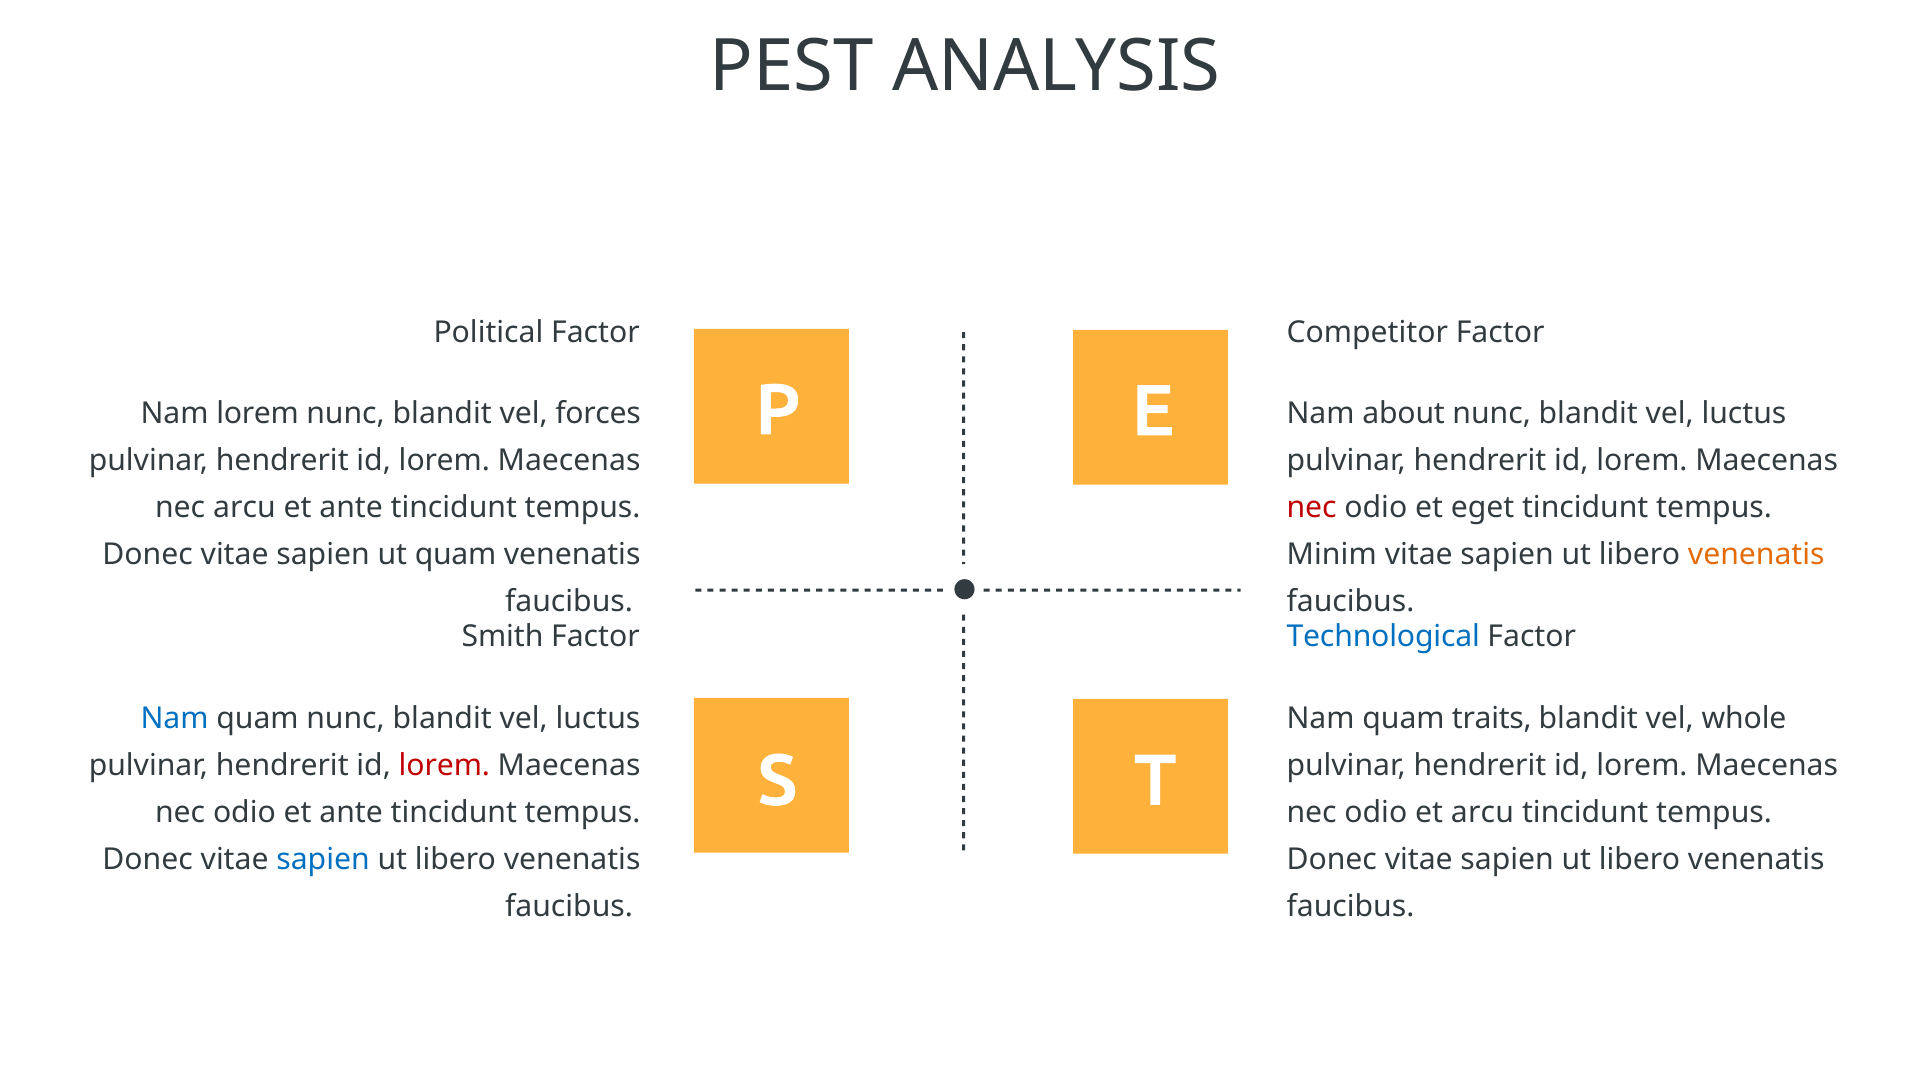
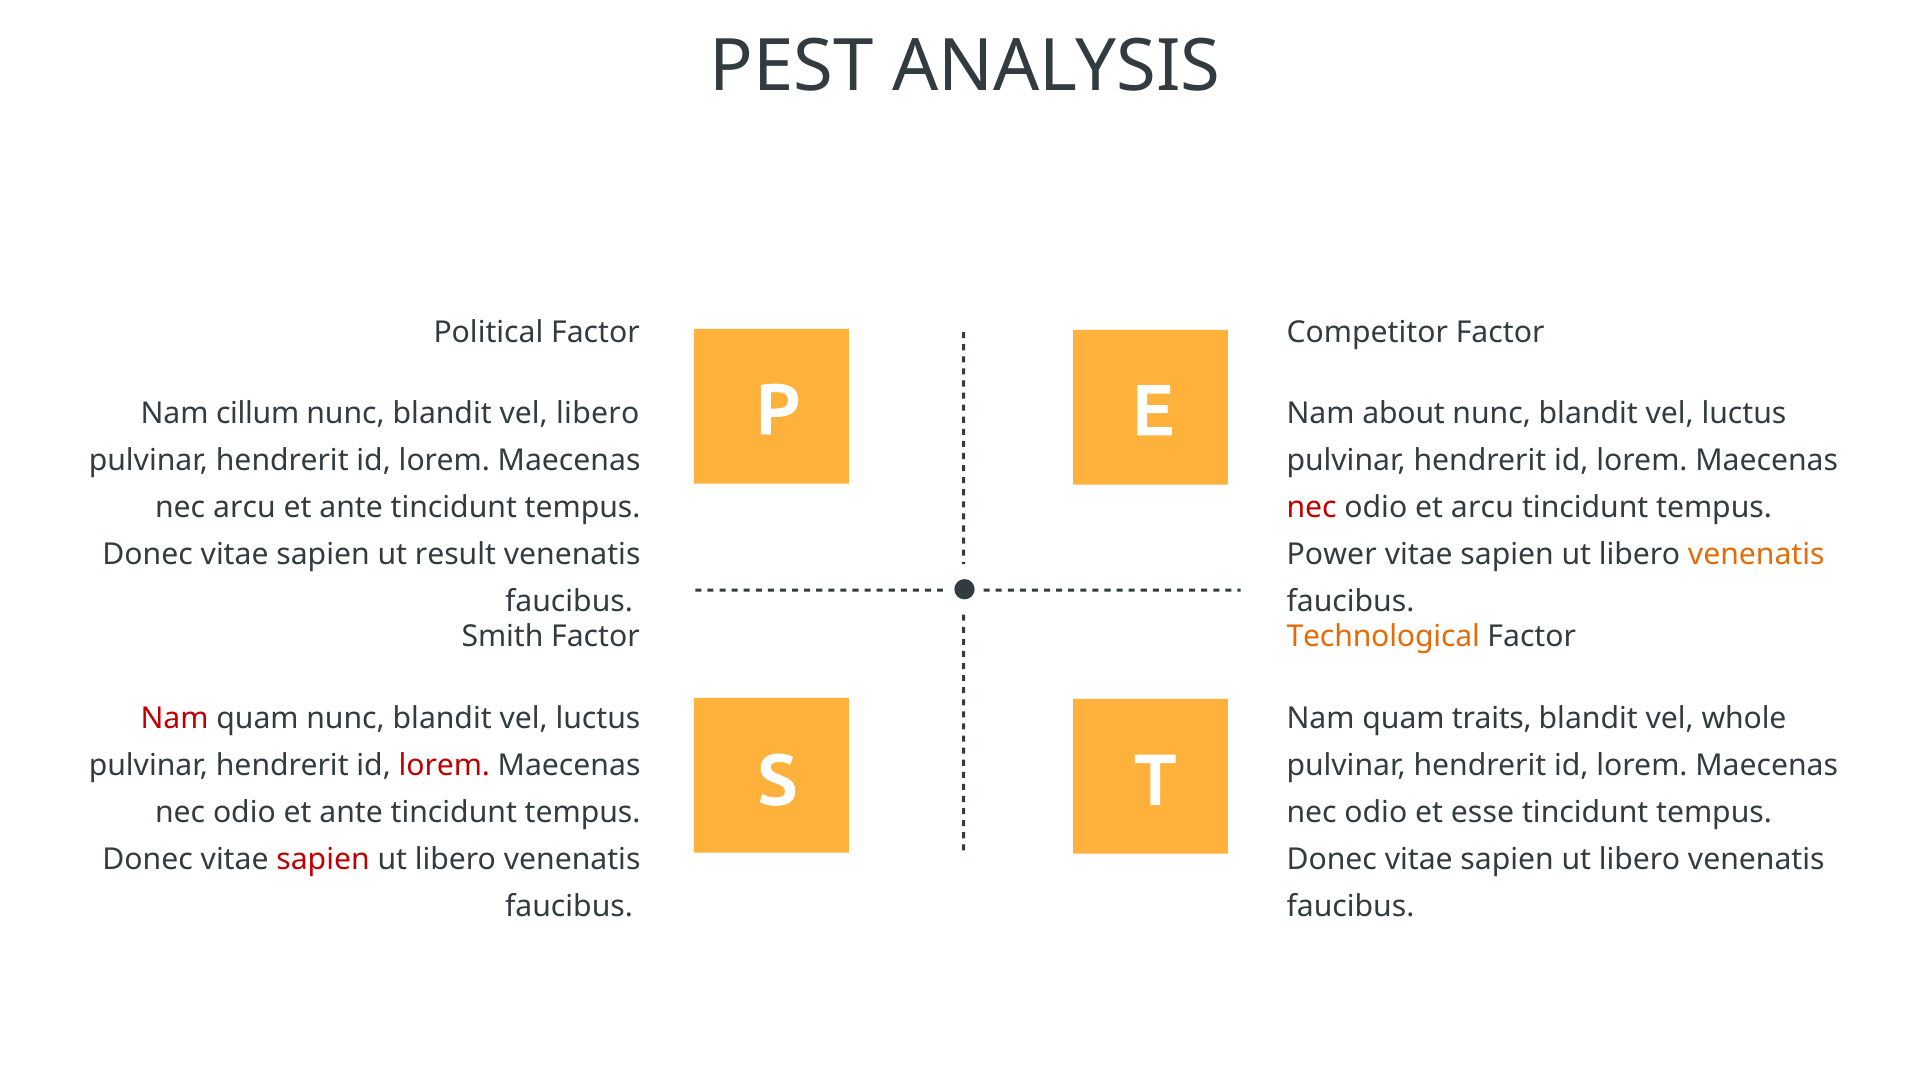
Nam lorem: lorem -> cillum
vel forces: forces -> libero
et eget: eget -> arcu
ut quam: quam -> result
Minim: Minim -> Power
Technological colour: blue -> orange
Nam at (175, 718) colour: blue -> red
et arcu: arcu -> esse
sapien at (323, 860) colour: blue -> red
